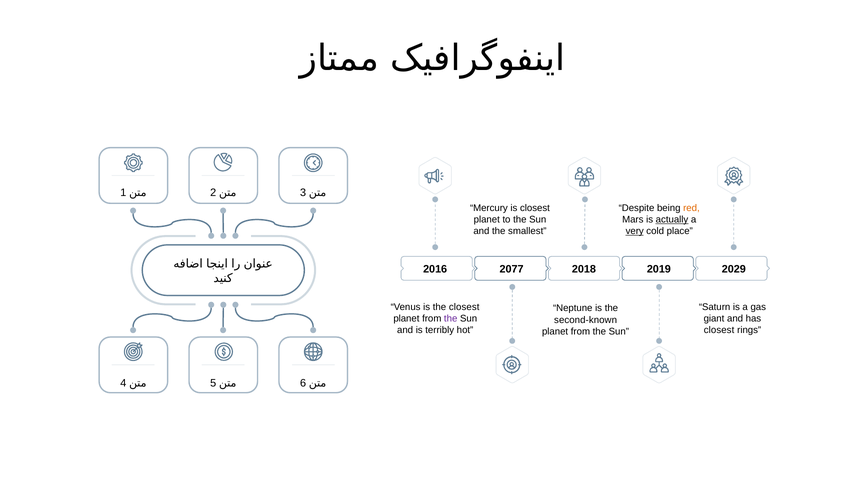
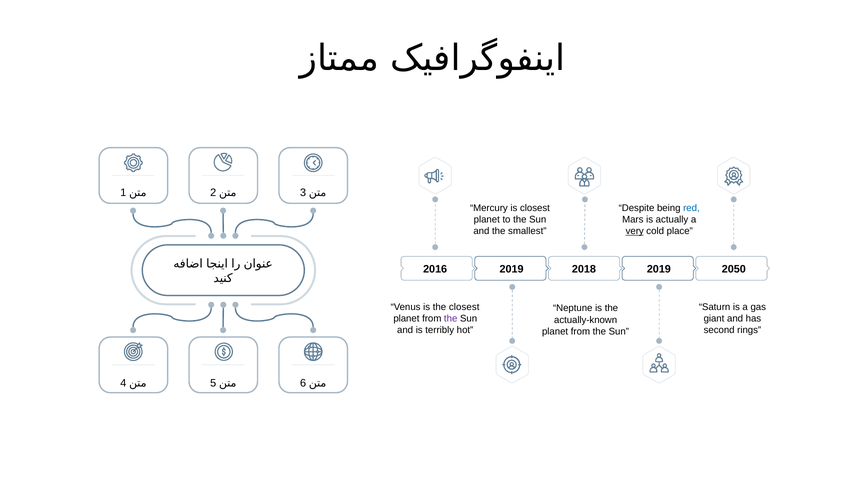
red colour: orange -> blue
actually underline: present -> none
2016 2077: 2077 -> 2019
2029: 2029 -> 2050
second-known: second-known -> actually-known
closest at (719, 330): closest -> second
